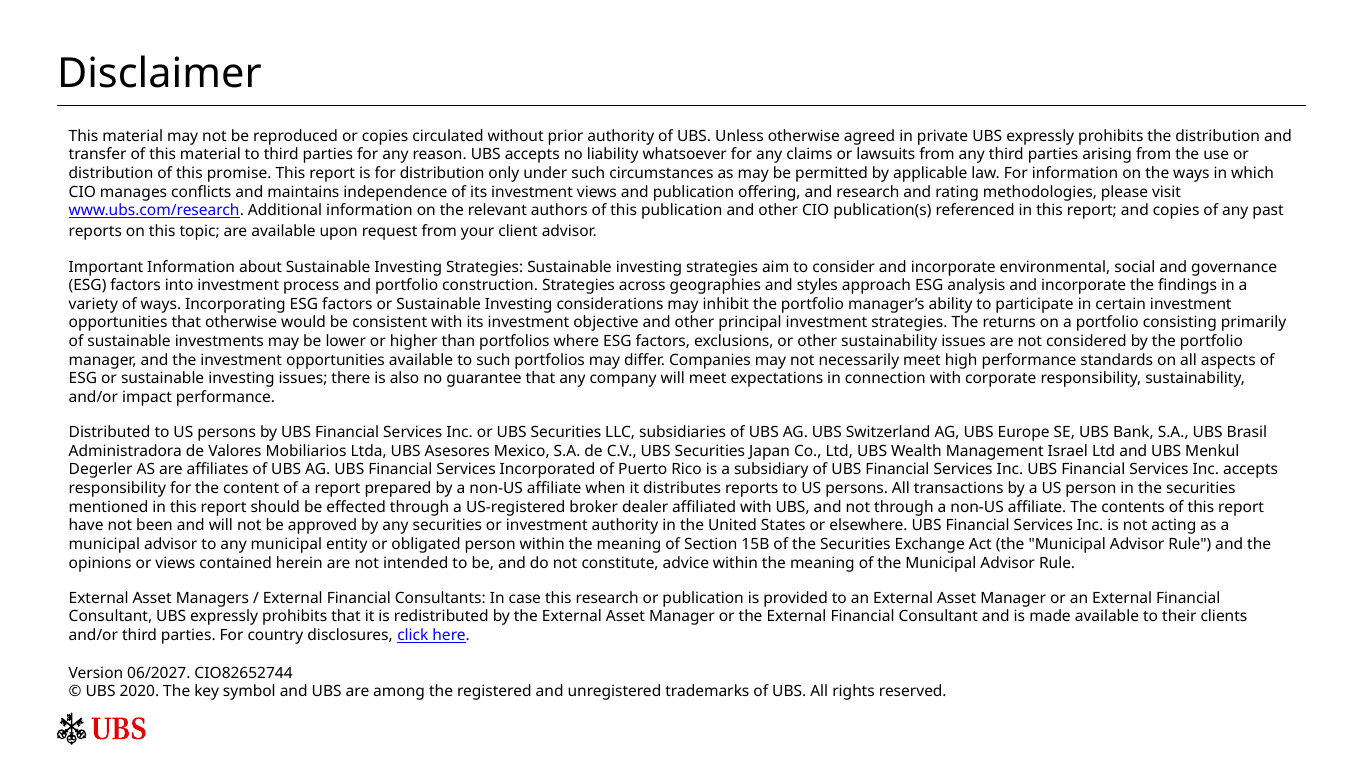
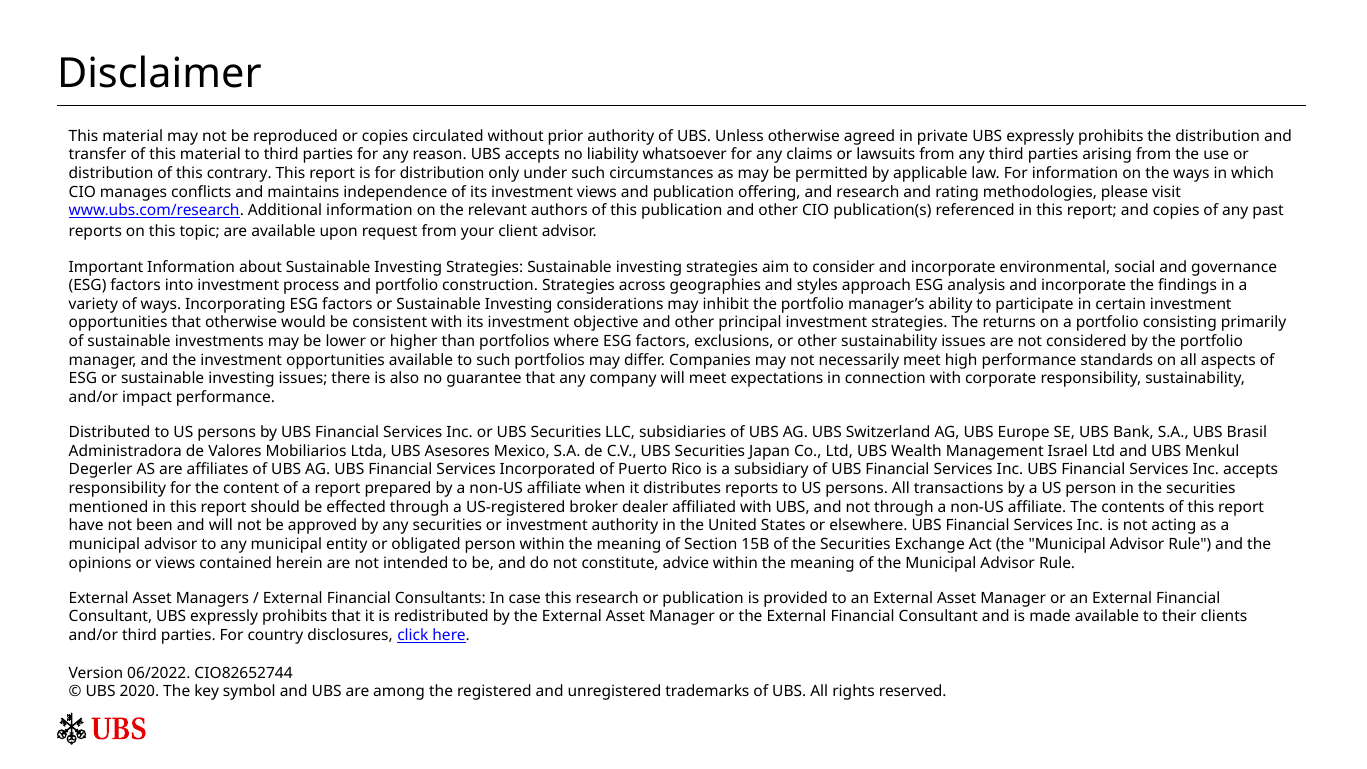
promise: promise -> contrary
06/2027: 06/2027 -> 06/2022
